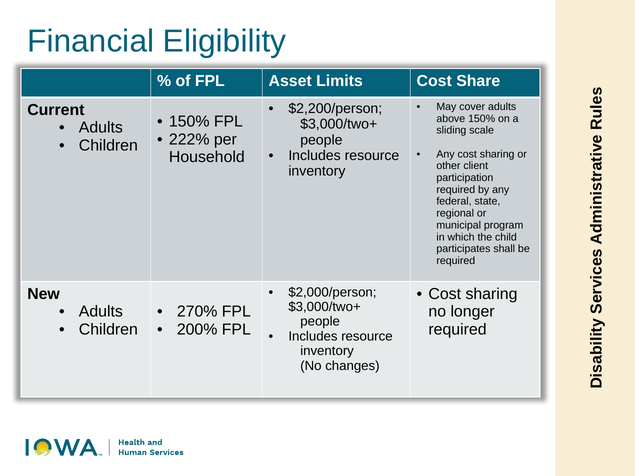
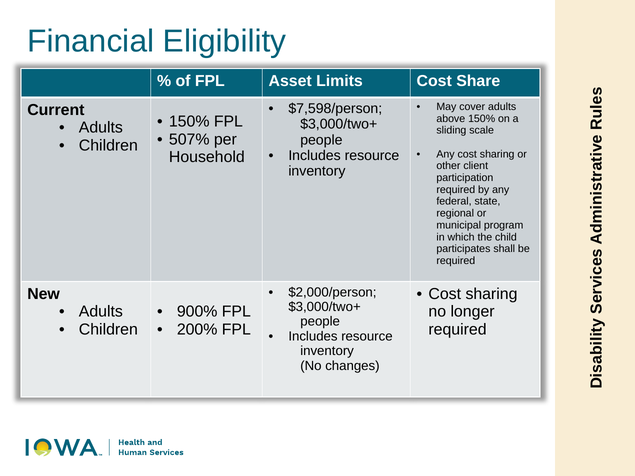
$2,200/person: $2,200/person -> $7,598/person
222%: 222% -> 507%
270%: 270% -> 900%
